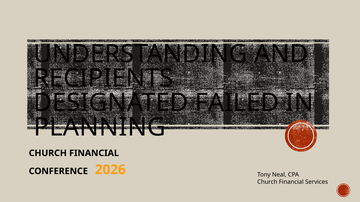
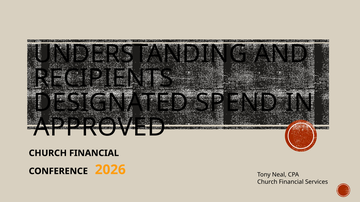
FAILED: FAILED -> SPEND
PLANNING: PLANNING -> APPROVED
